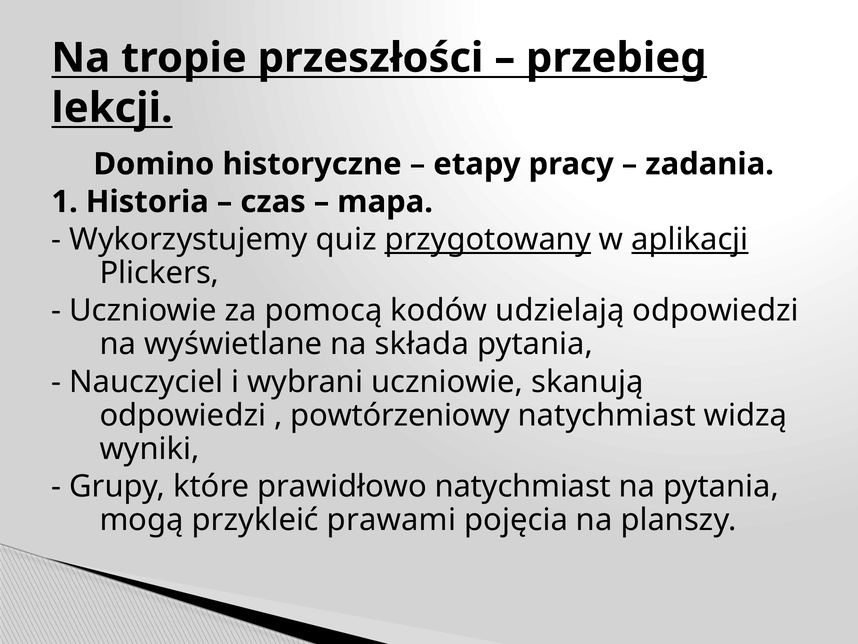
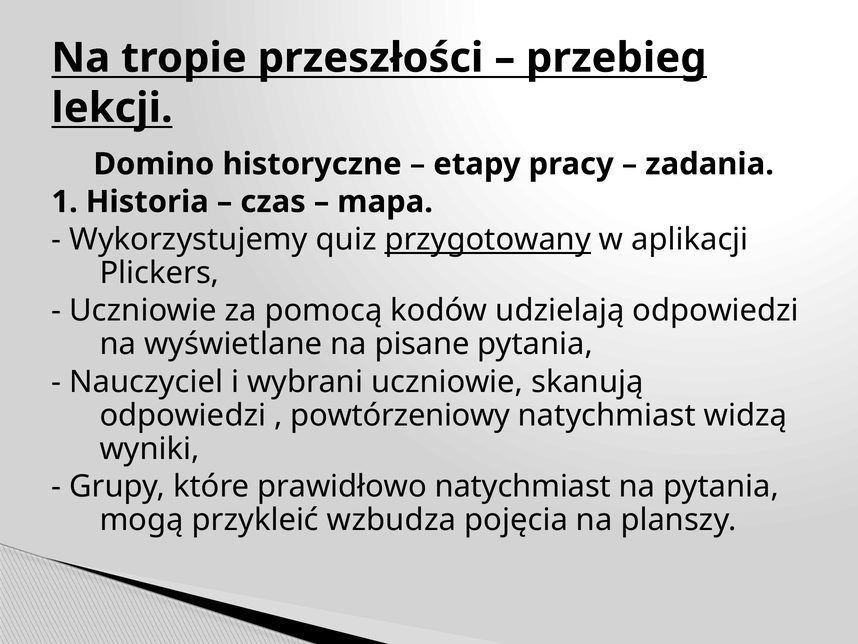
aplikacji underline: present -> none
składa: składa -> pisane
prawami: prawami -> wzbudza
